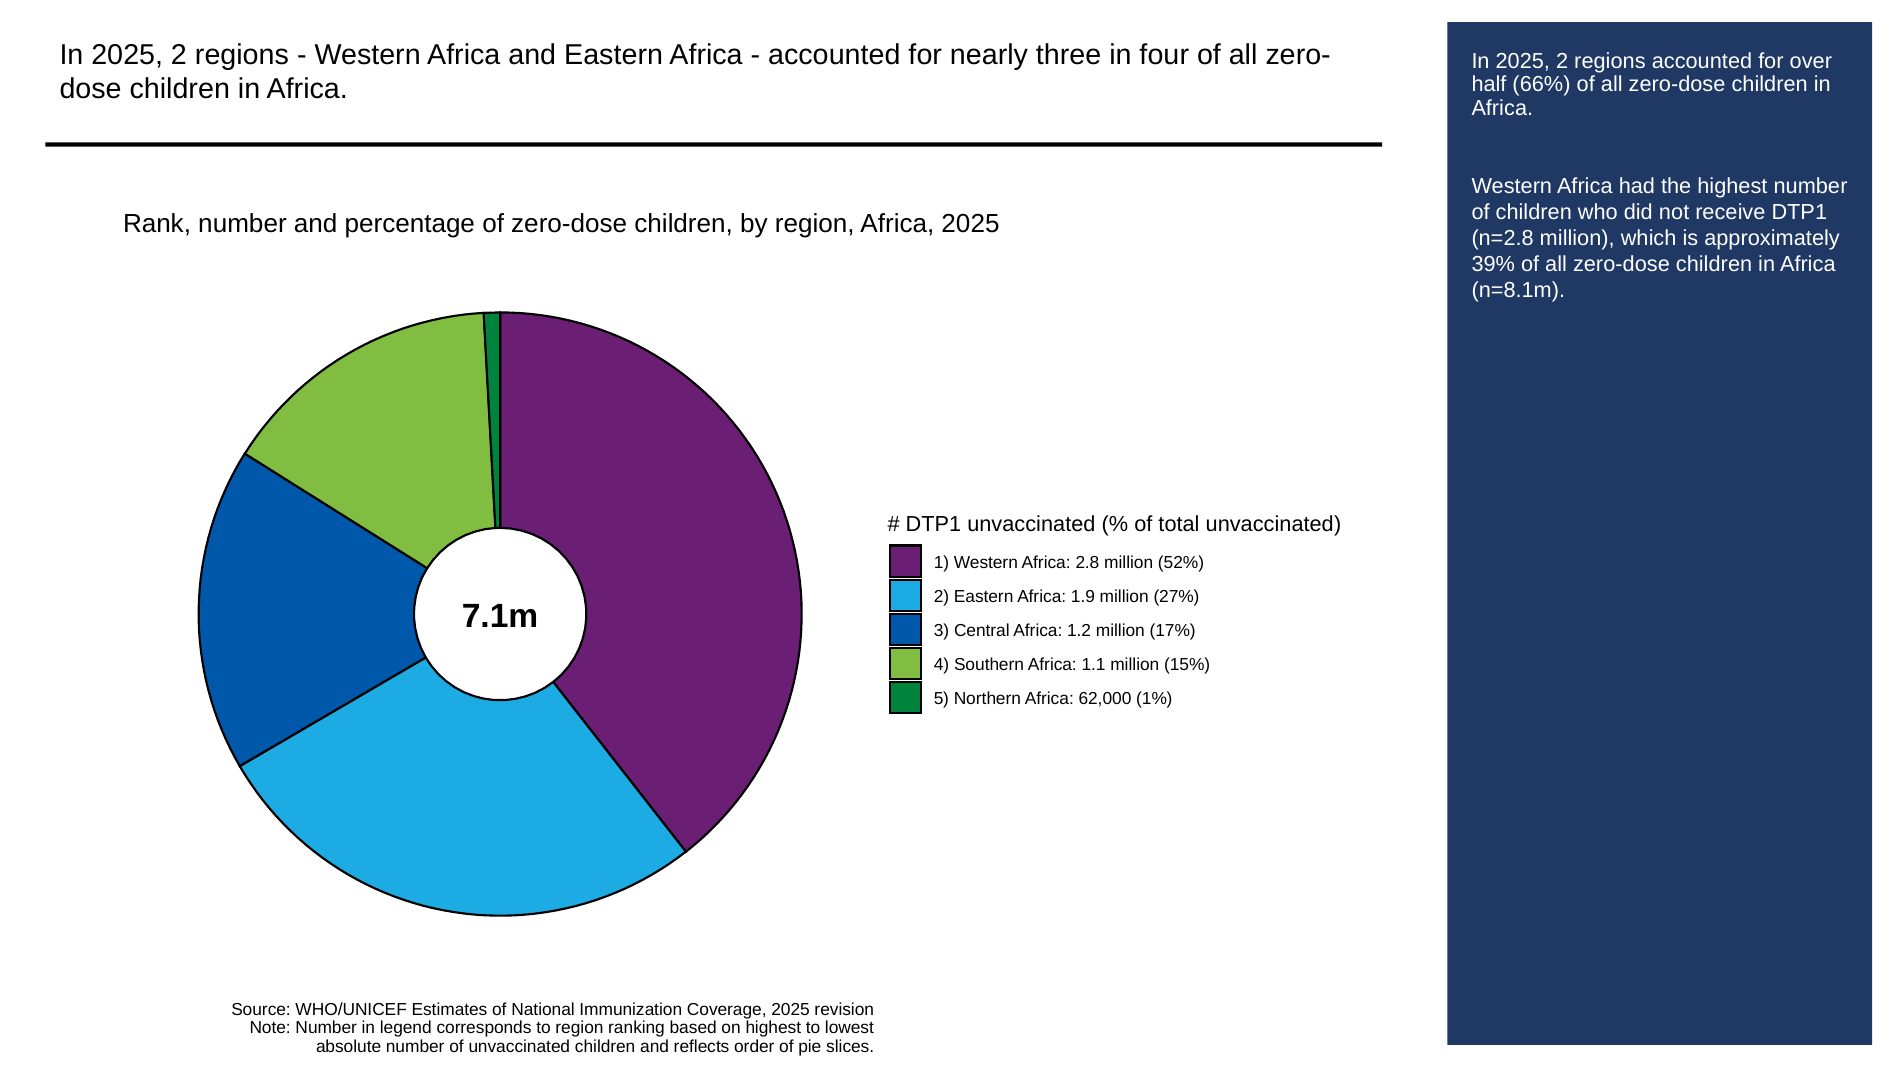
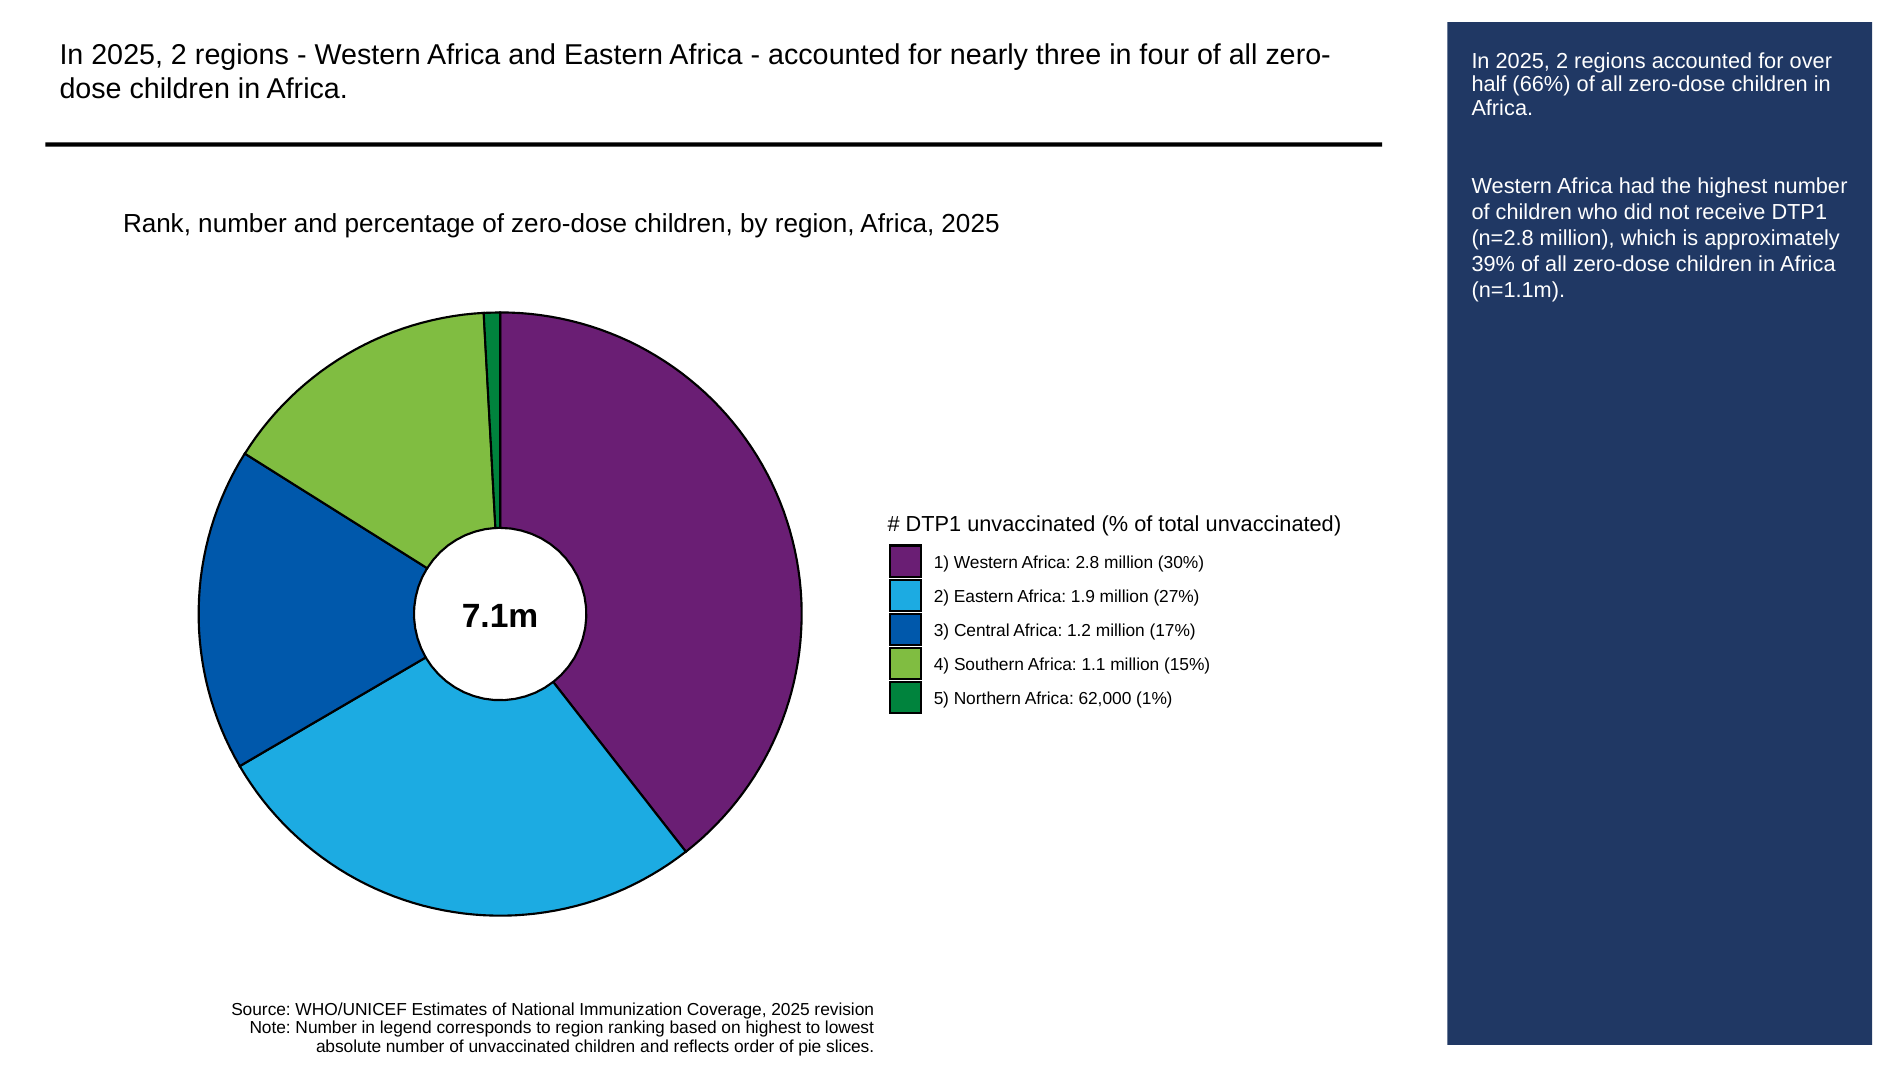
n=8.1m: n=8.1m -> n=1.1m
52%: 52% -> 30%
